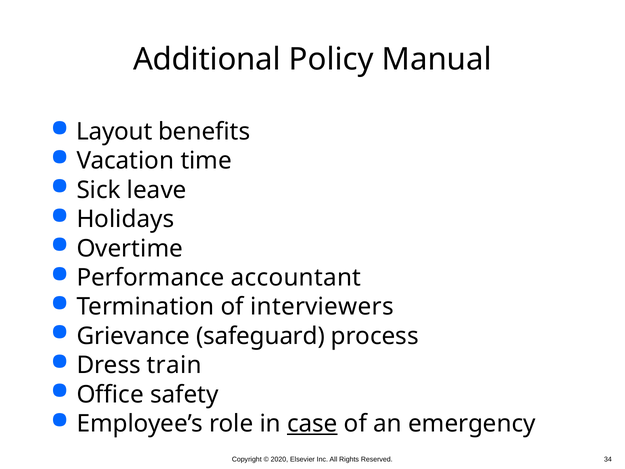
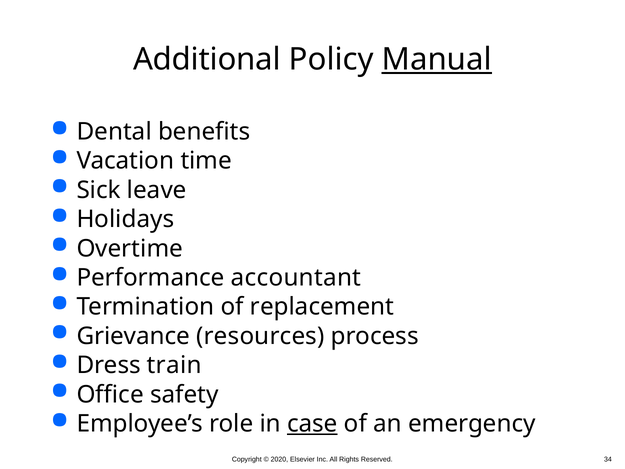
Manual underline: none -> present
Layout: Layout -> Dental
interviewers: interviewers -> replacement
safeguard: safeguard -> resources
